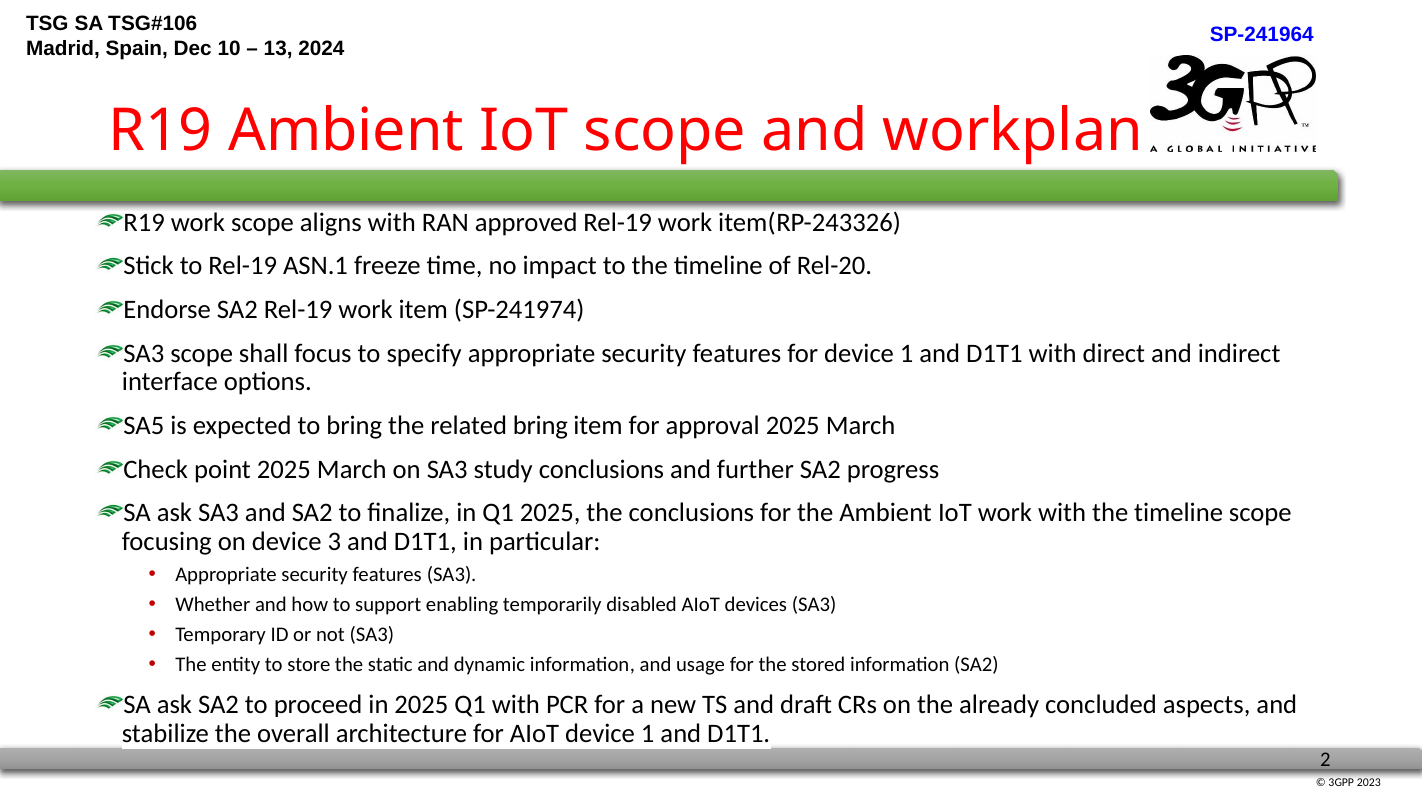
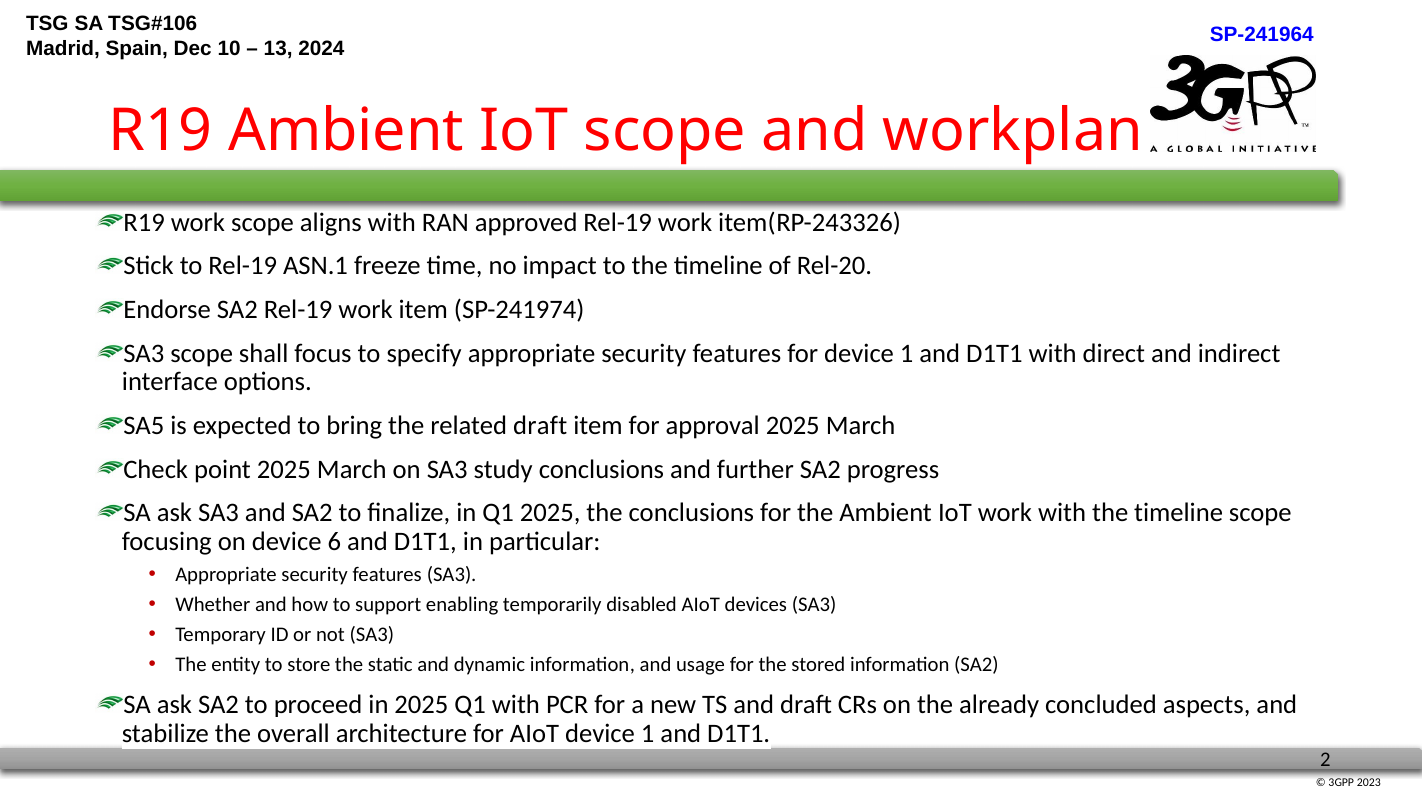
related bring: bring -> draft
3: 3 -> 6
